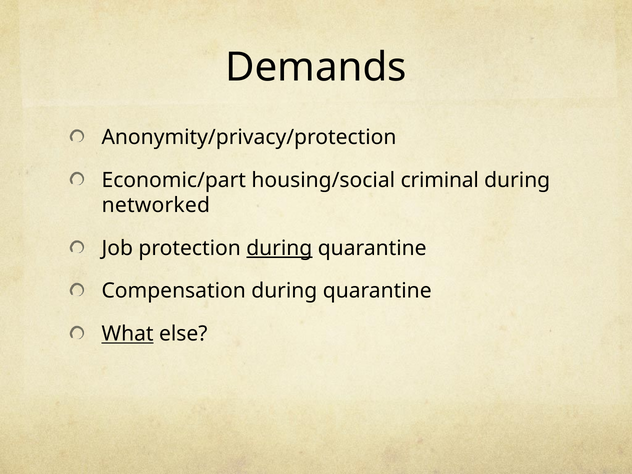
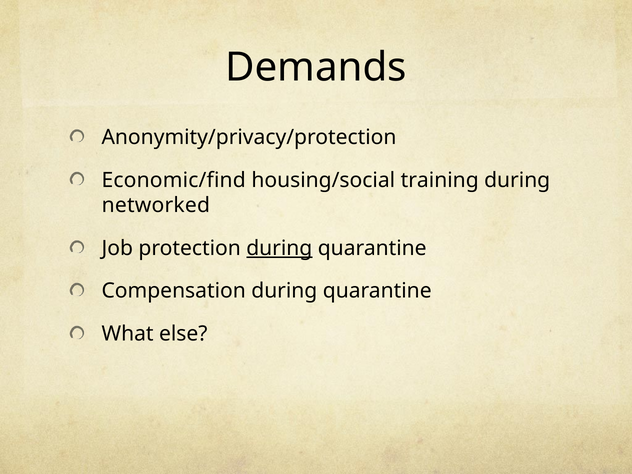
Economic/part: Economic/part -> Economic/find
criminal: criminal -> training
What underline: present -> none
